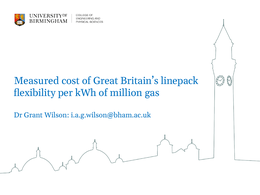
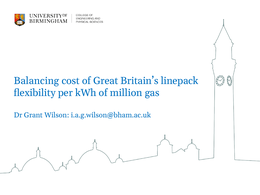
Measured: Measured -> Balancing
